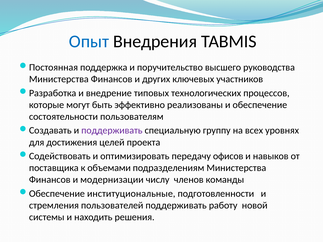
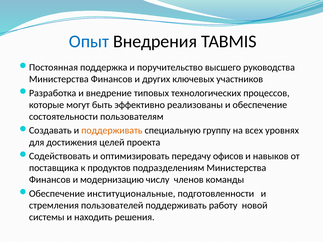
поддерживать at (112, 131) colour: purple -> orange
объемами: объемами -> продуктов
модернизации: модернизации -> модернизацию
